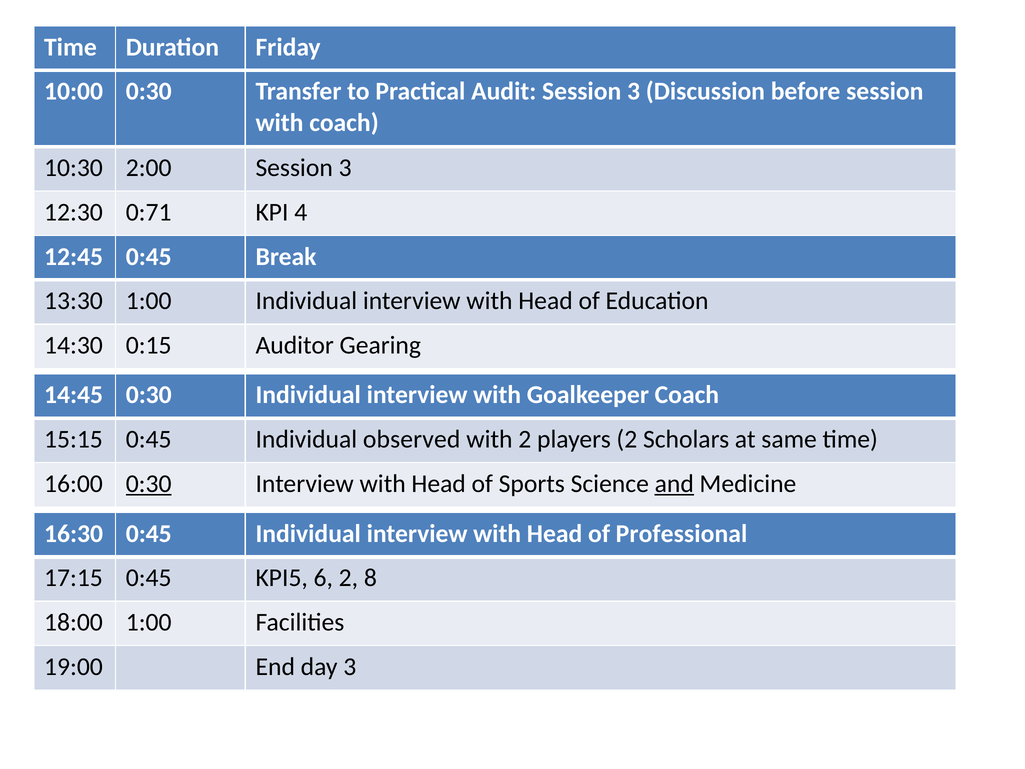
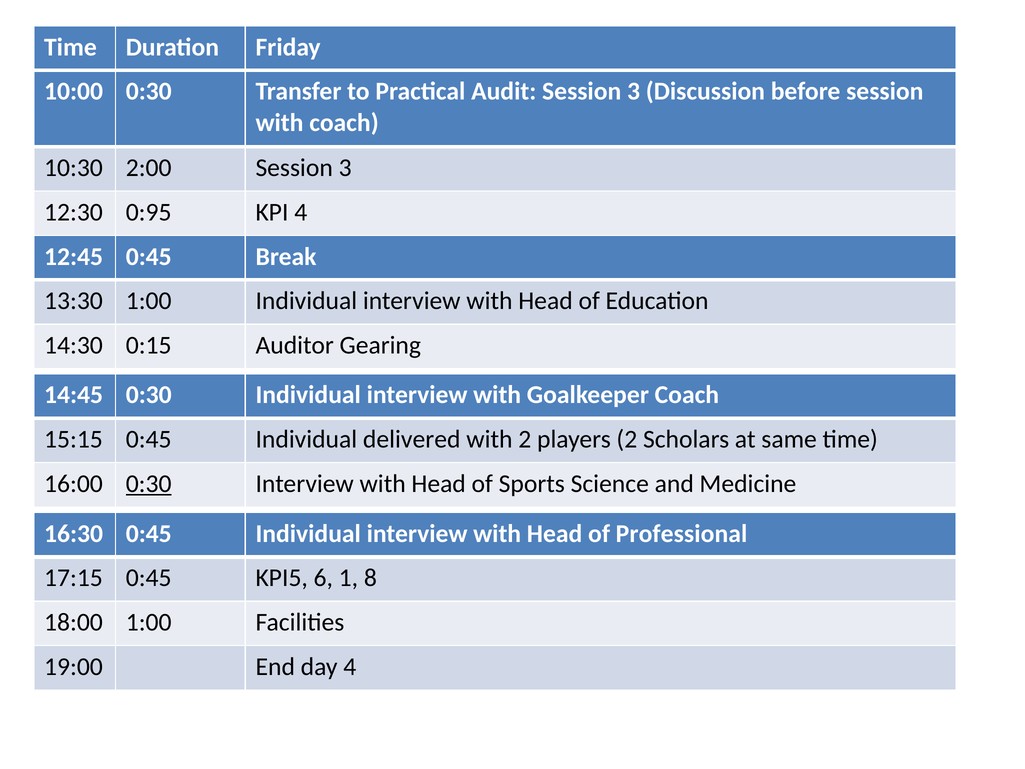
0:71: 0:71 -> 0:95
observed: observed -> delivered
and underline: present -> none
6 2: 2 -> 1
day 3: 3 -> 4
